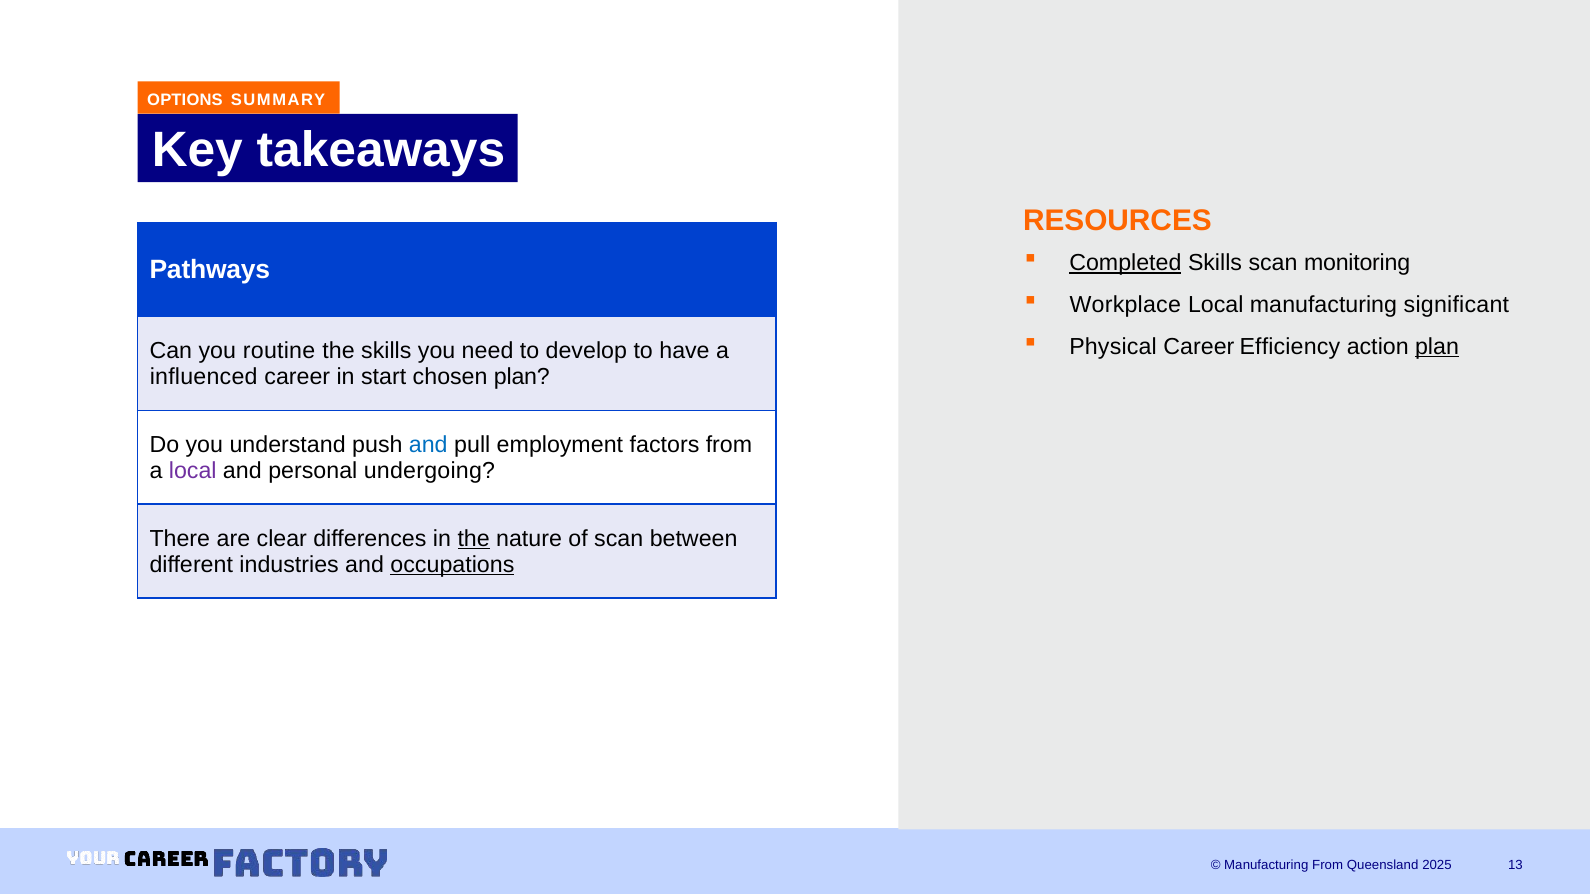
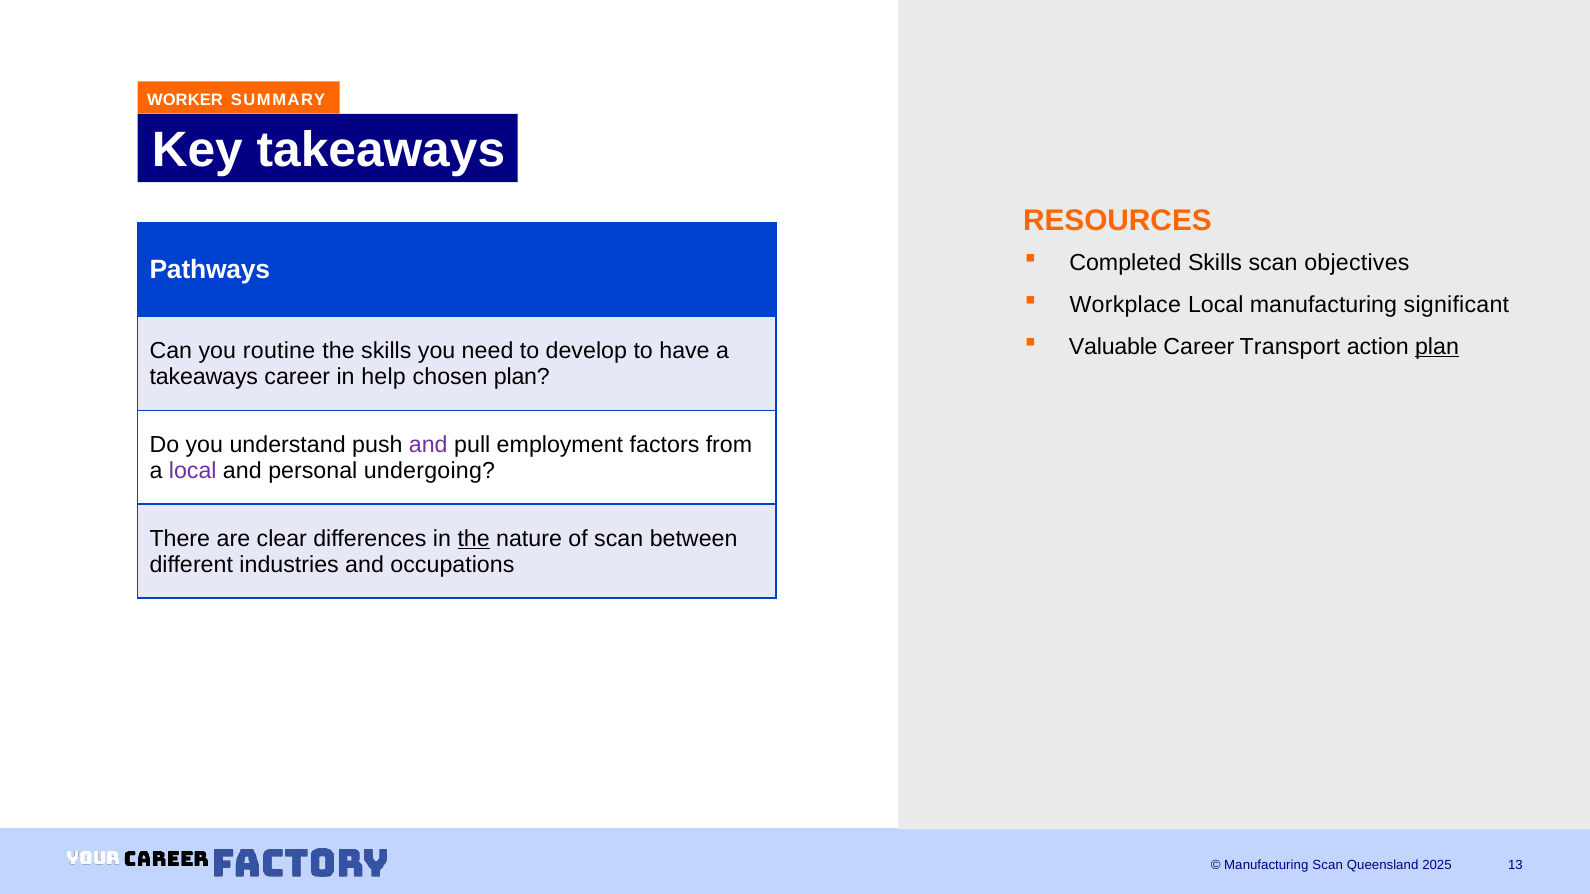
OPTIONS: OPTIONS -> WORKER
Completed underline: present -> none
monitoring: monitoring -> objectives
Physical: Physical -> Valuable
Efficiency: Efficiency -> Transport
influenced at (204, 377): influenced -> takeaways
start: start -> help
and at (428, 445) colour: blue -> purple
occupations underline: present -> none
Manufacturing From: From -> Scan
